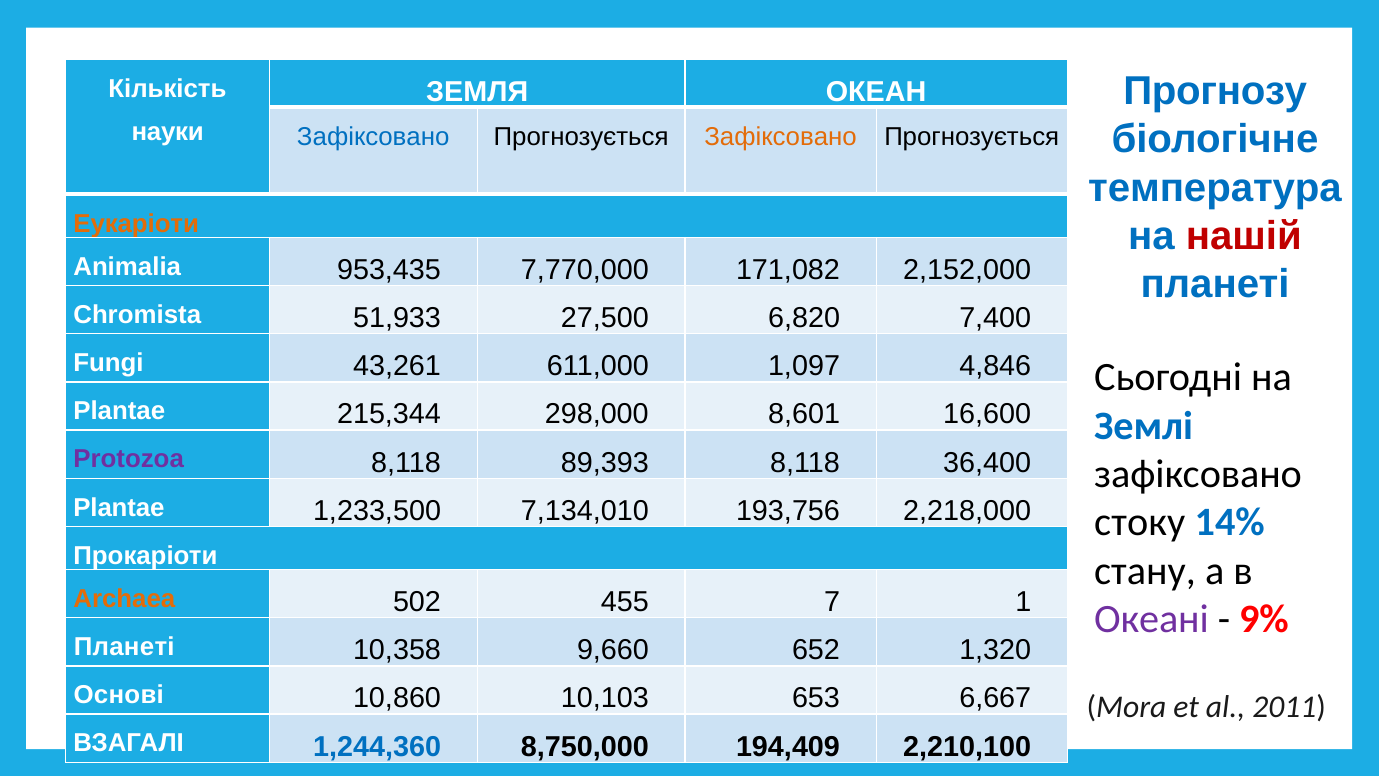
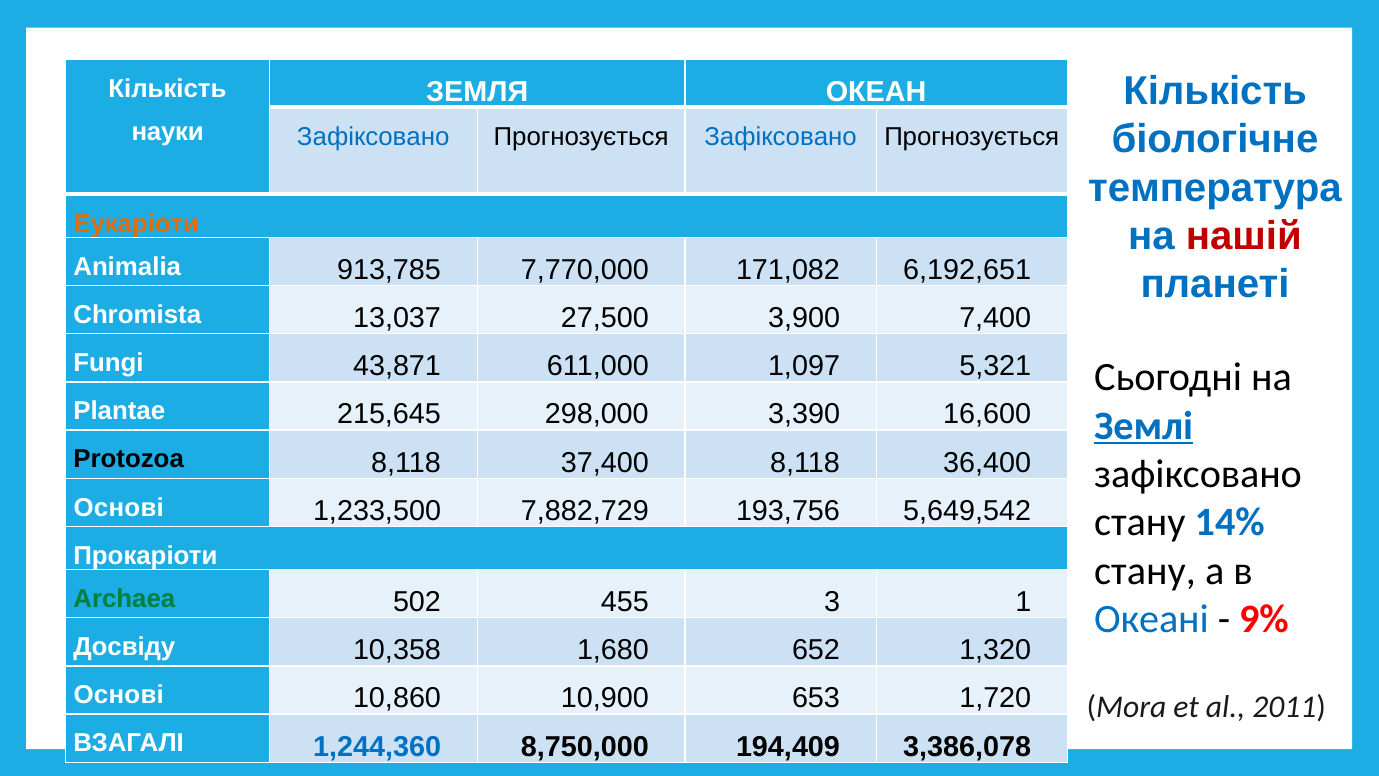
Прогнозу at (1215, 91): Прогнозу -> Кількість
Зафіксовано at (781, 137) colour: orange -> blue
953,435: 953,435 -> 913,785
2,152,000: 2,152,000 -> 6,192,651
51,933: 51,933 -> 13,037
6,820: 6,820 -> 3,900
43,261: 43,261 -> 43,871
4,846: 4,846 -> 5,321
215,344: 215,344 -> 215,645
8,601: 8,601 -> 3,390
Землі underline: none -> present
Protozoa colour: purple -> black
89,393: 89,393 -> 37,400
Plantae at (119, 507): Plantae -> Основі
7,134,010: 7,134,010 -> 7,882,729
2,218,000: 2,218,000 -> 5,649,542
стоку at (1140, 522): стоку -> стану
Archaea colour: orange -> green
7: 7 -> 3
Океані colour: purple -> blue
Планеті at (124, 647): Планеті -> Досвіду
9,660: 9,660 -> 1,680
10,103: 10,103 -> 10,900
6,667: 6,667 -> 1,720
2,210,100: 2,210,100 -> 3,386,078
